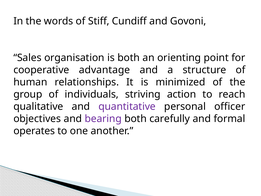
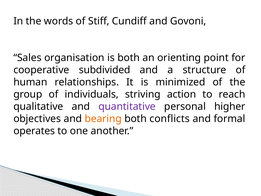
advantage: advantage -> subdivided
officer: officer -> higher
bearing colour: purple -> orange
carefully: carefully -> conflicts
